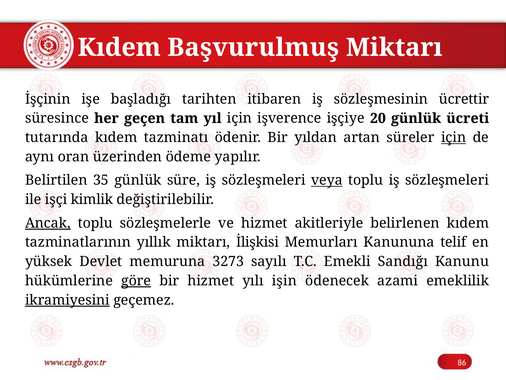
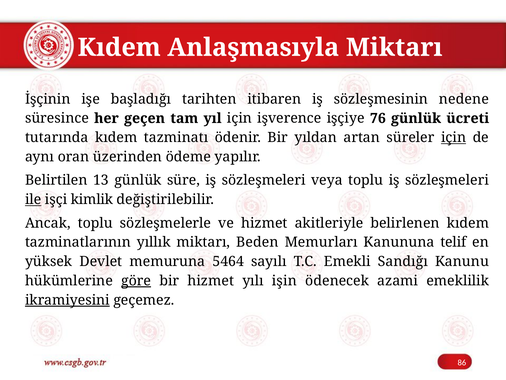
Başvurulmuş: Başvurulmuş -> Anlaşmasıyla
ücrettir: ücrettir -> nedene
20: 20 -> 76
35: 35 -> 13
veya underline: present -> none
ile underline: none -> present
Ancak underline: present -> none
İlişkisi: İlişkisi -> Beden
3273: 3273 -> 5464
